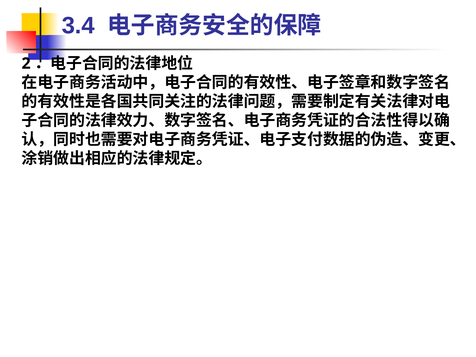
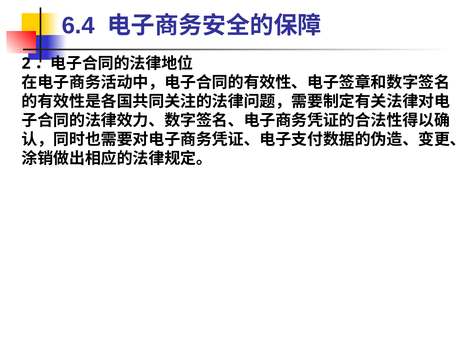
3.4: 3.4 -> 6.4
